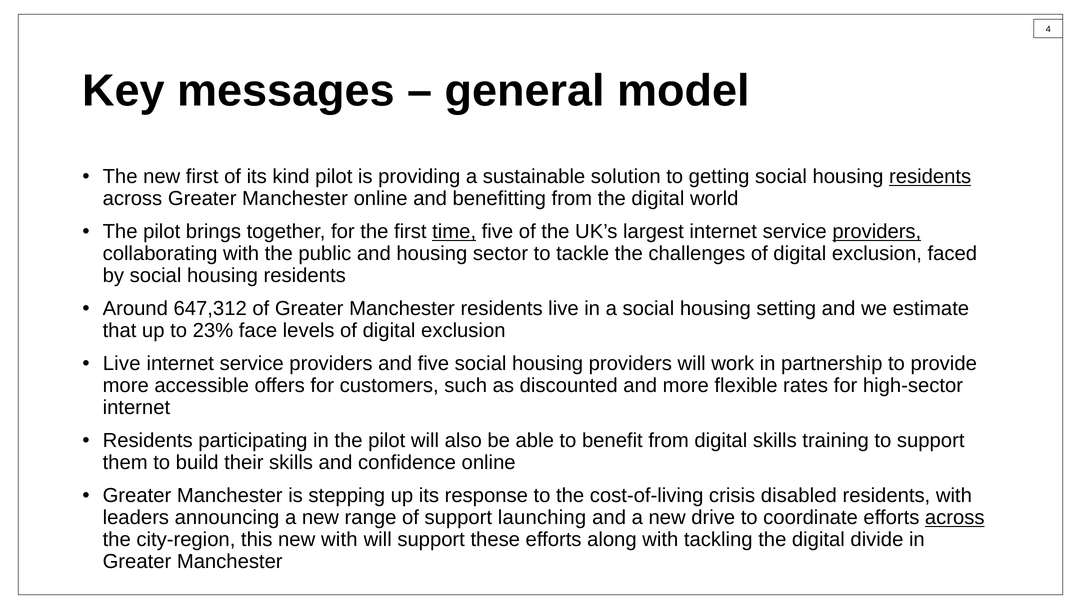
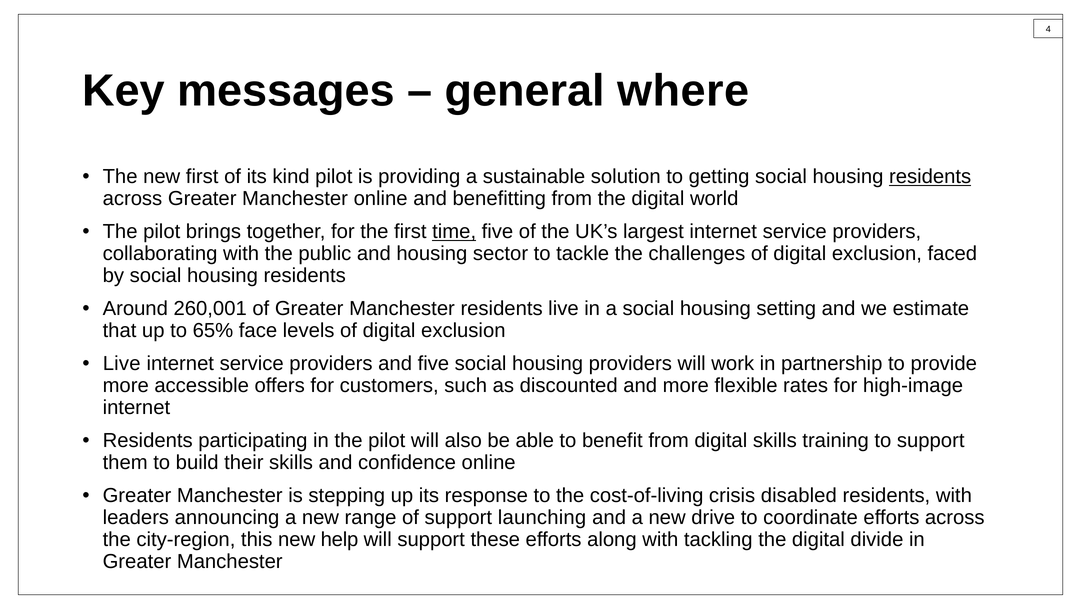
model: model -> where
providers at (877, 232) underline: present -> none
647,312: 647,312 -> 260,001
23%: 23% -> 65%
high-sector: high-sector -> high-image
across at (955, 518) underline: present -> none
new with: with -> help
